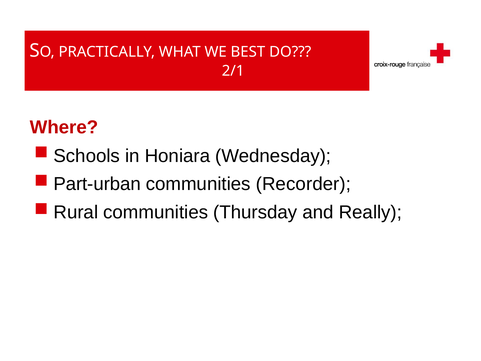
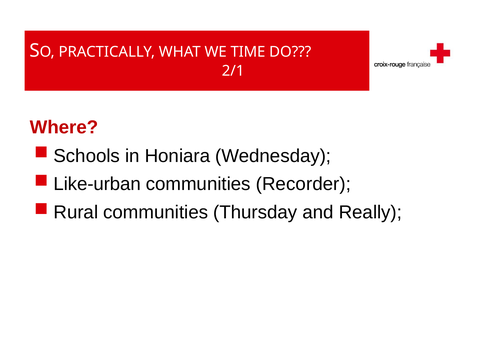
BEST: BEST -> TIME
Part-urban: Part-urban -> Like-urban
